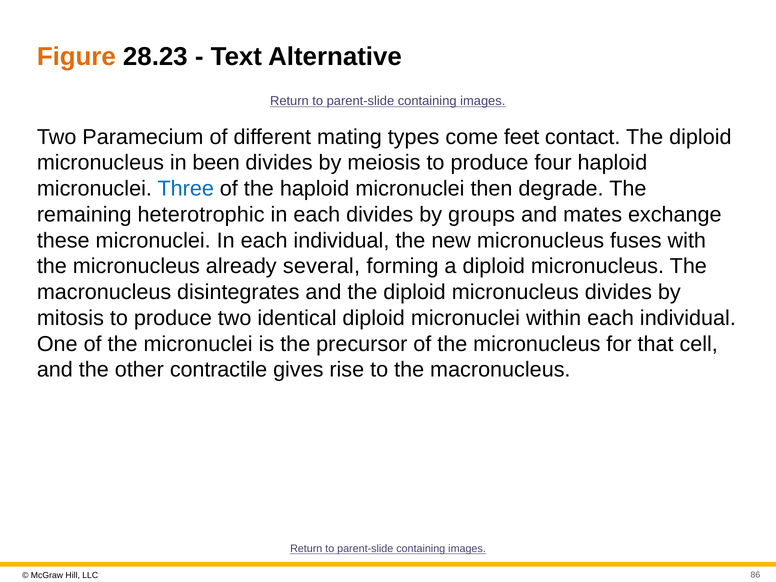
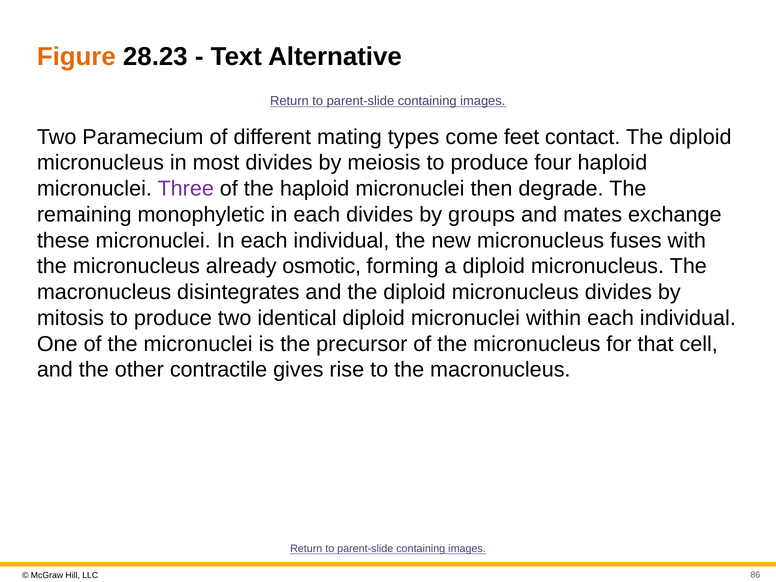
been: been -> most
Three colour: blue -> purple
heterotrophic: heterotrophic -> monophyletic
several: several -> osmotic
